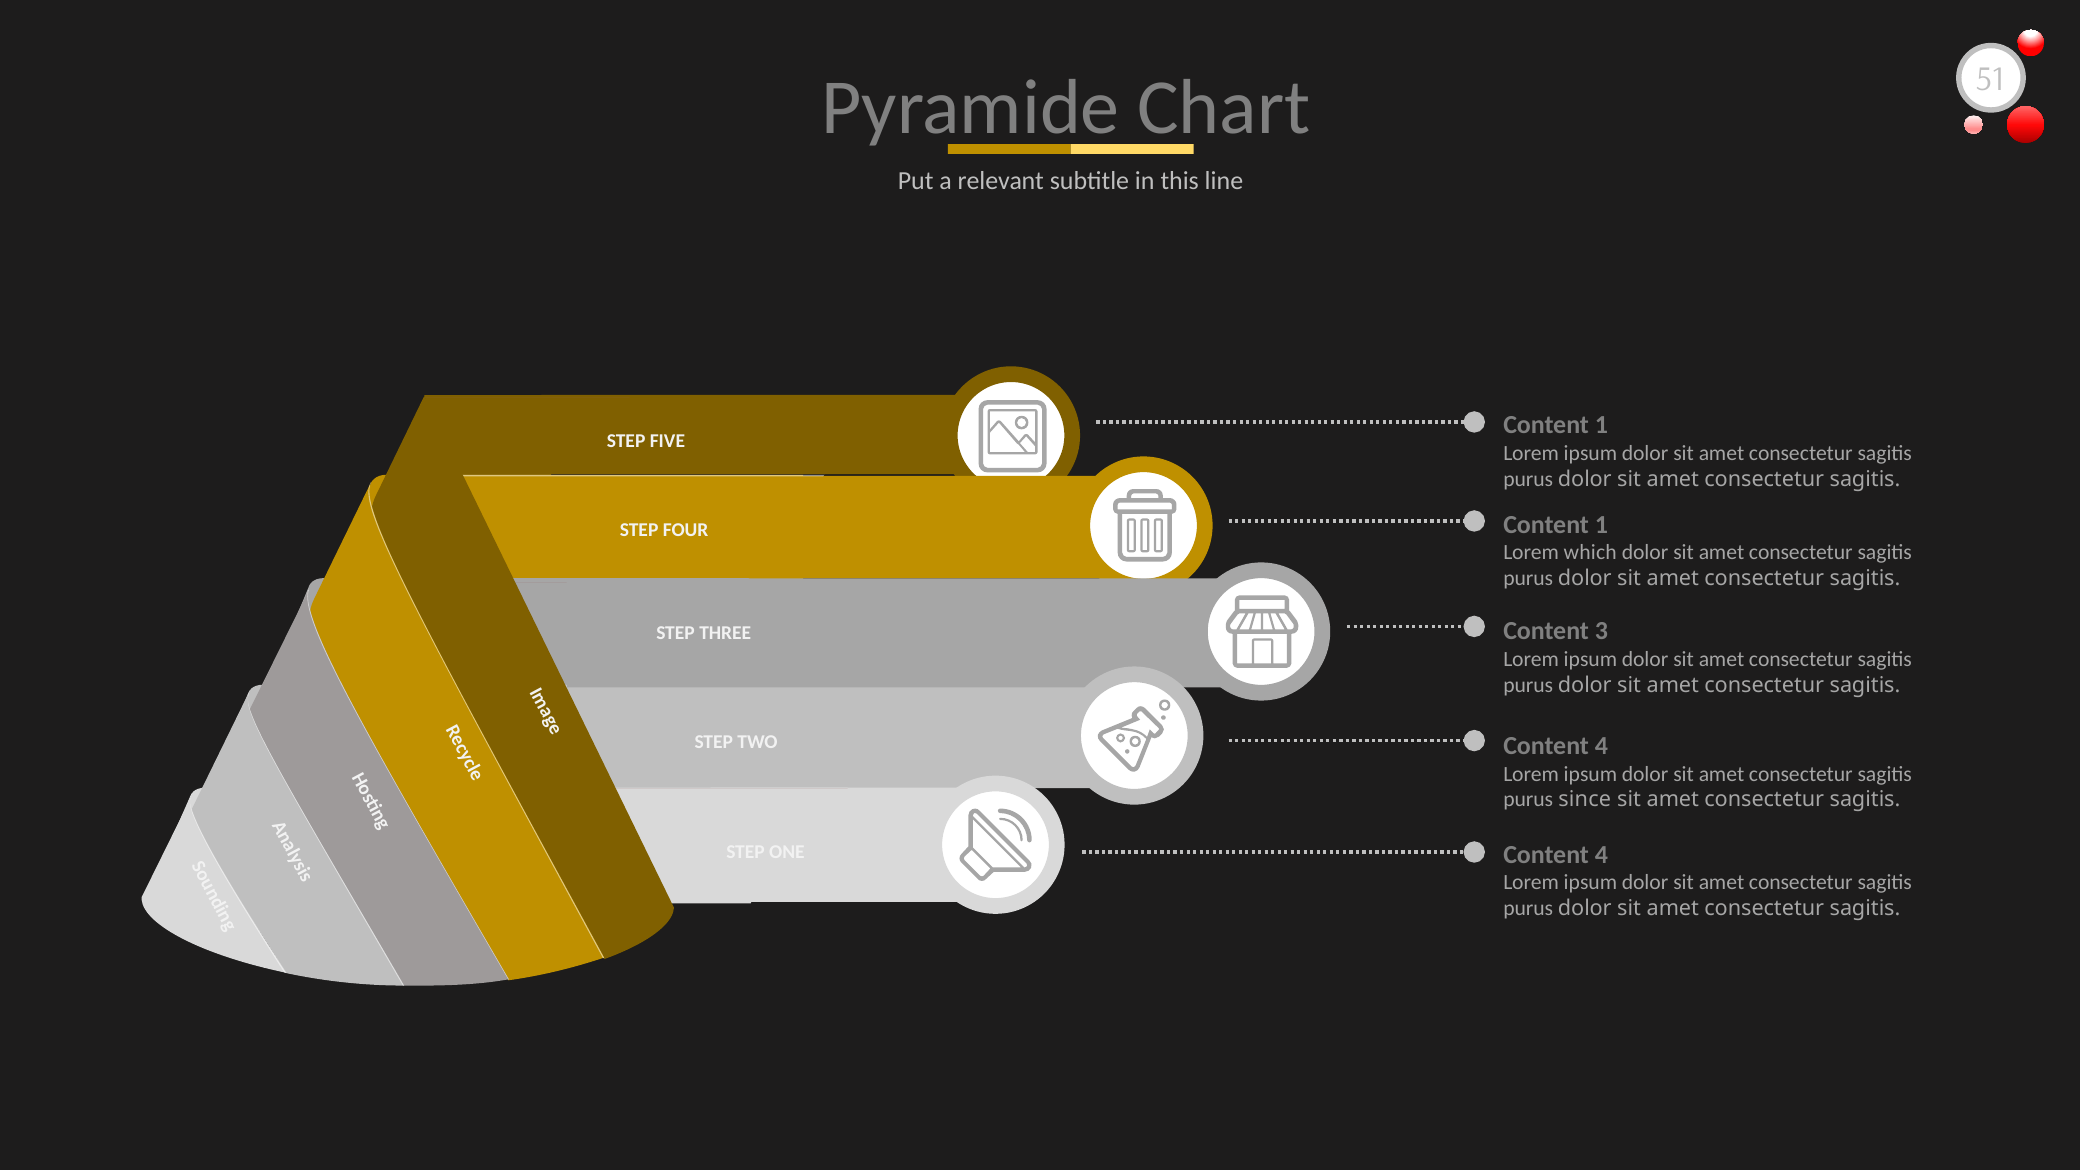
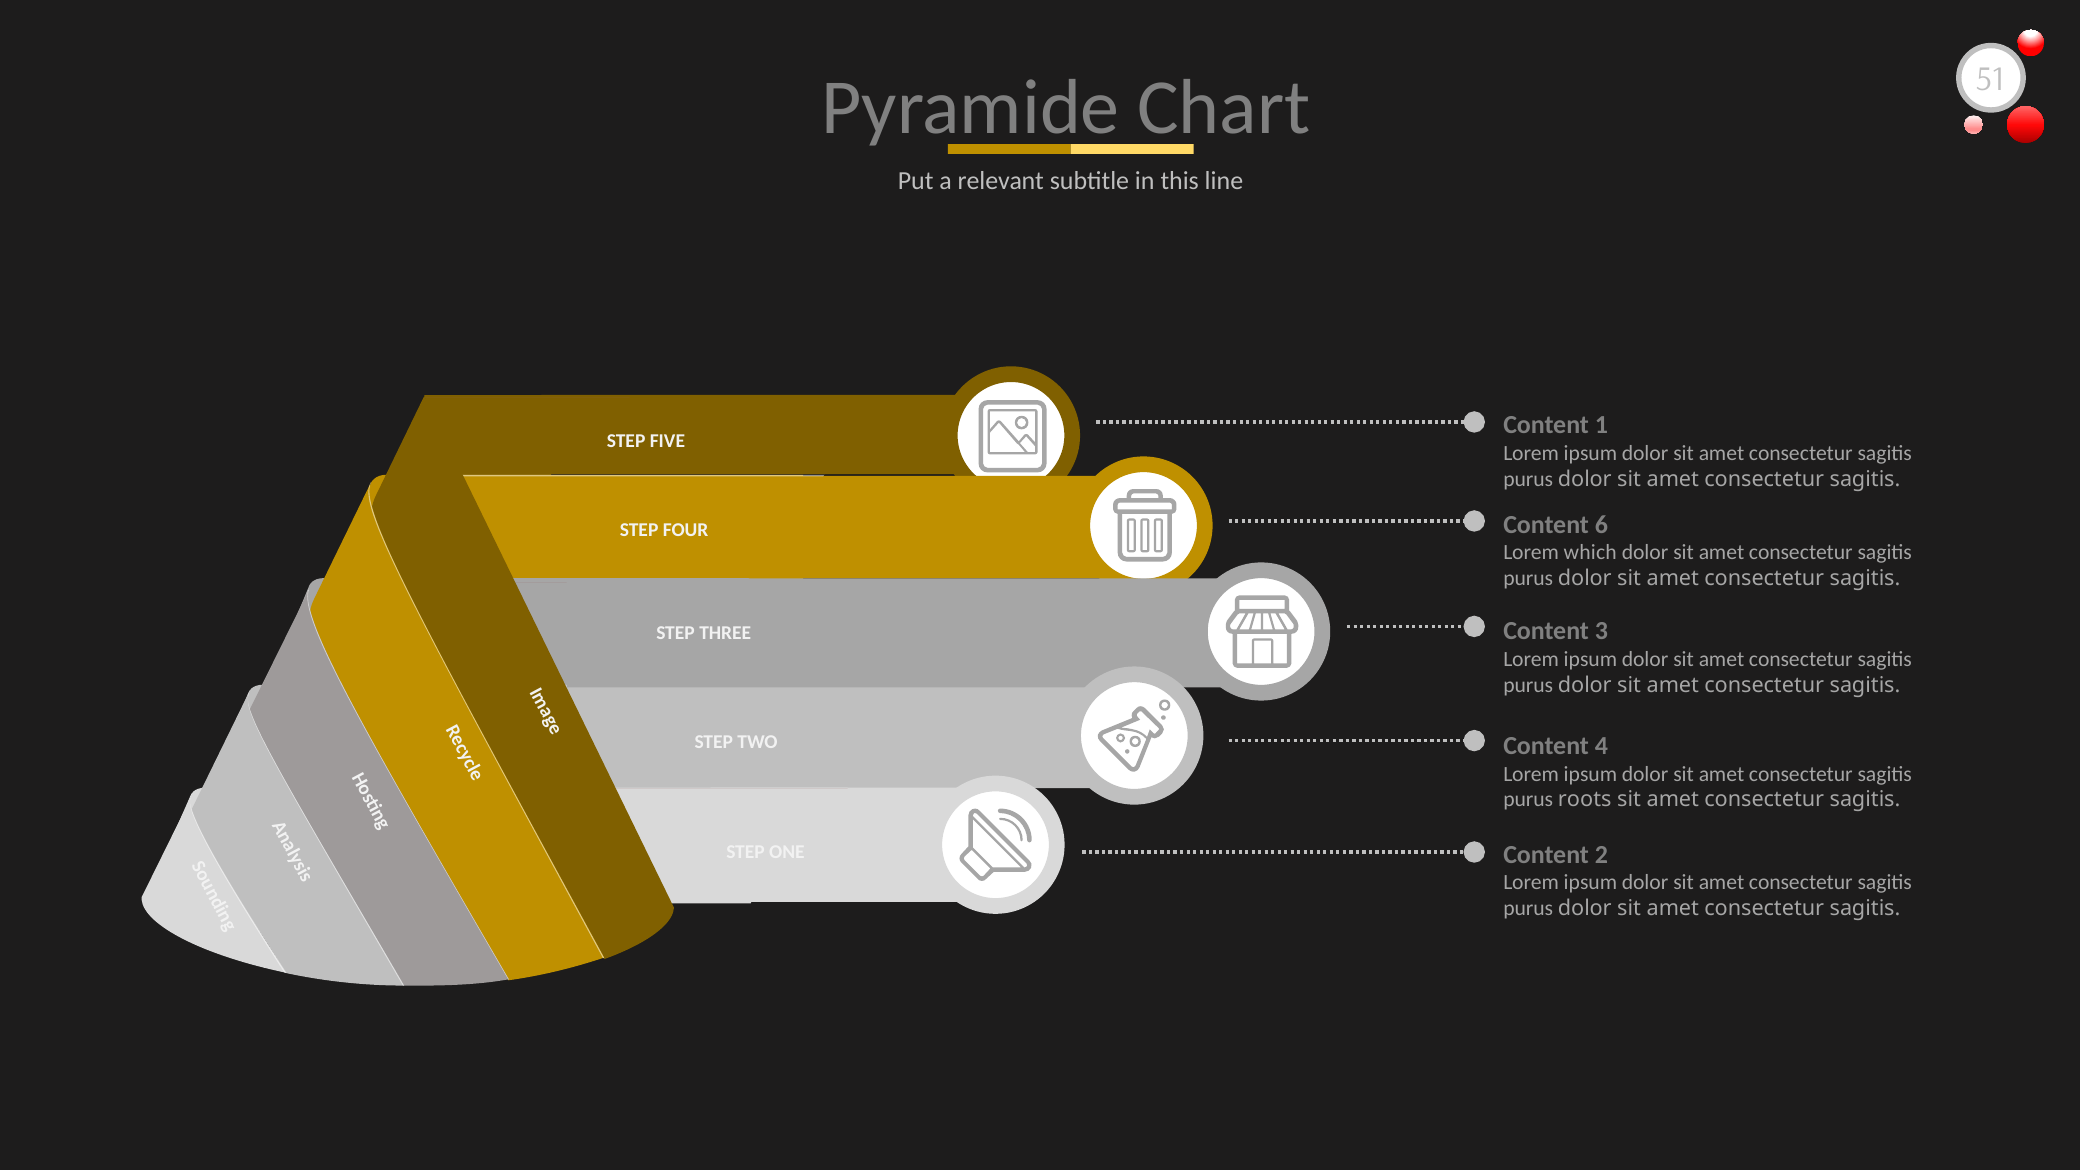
1 at (1602, 525): 1 -> 6
since: since -> roots
4 at (1602, 855): 4 -> 2
